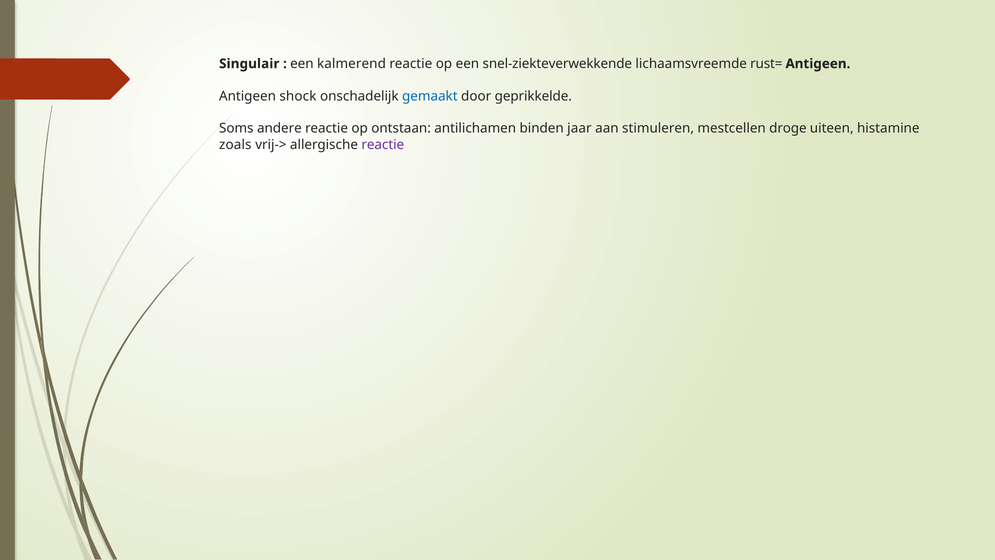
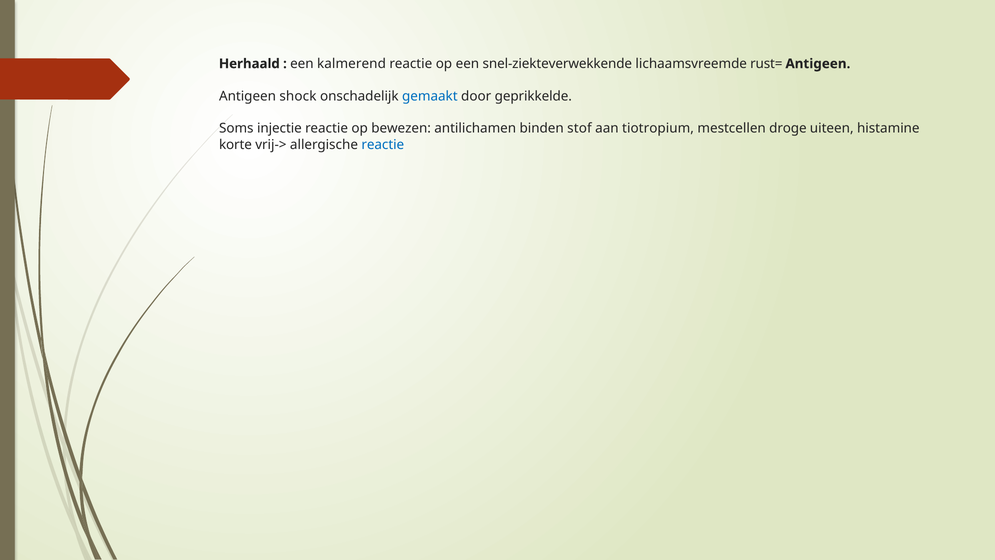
Singulair: Singulair -> Herhaald
andere: andere -> injectie
ontstaan: ontstaan -> bewezen
jaar: jaar -> stof
stimuleren: stimuleren -> tiotropium
zoals: zoals -> korte
reactie at (383, 145) colour: purple -> blue
